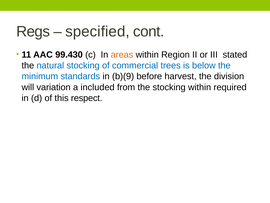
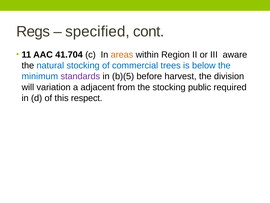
99.430: 99.430 -> 41.704
stated: stated -> aware
standards colour: blue -> purple
b)(9: b)(9 -> b)(5
included: included -> adjacent
stocking within: within -> public
